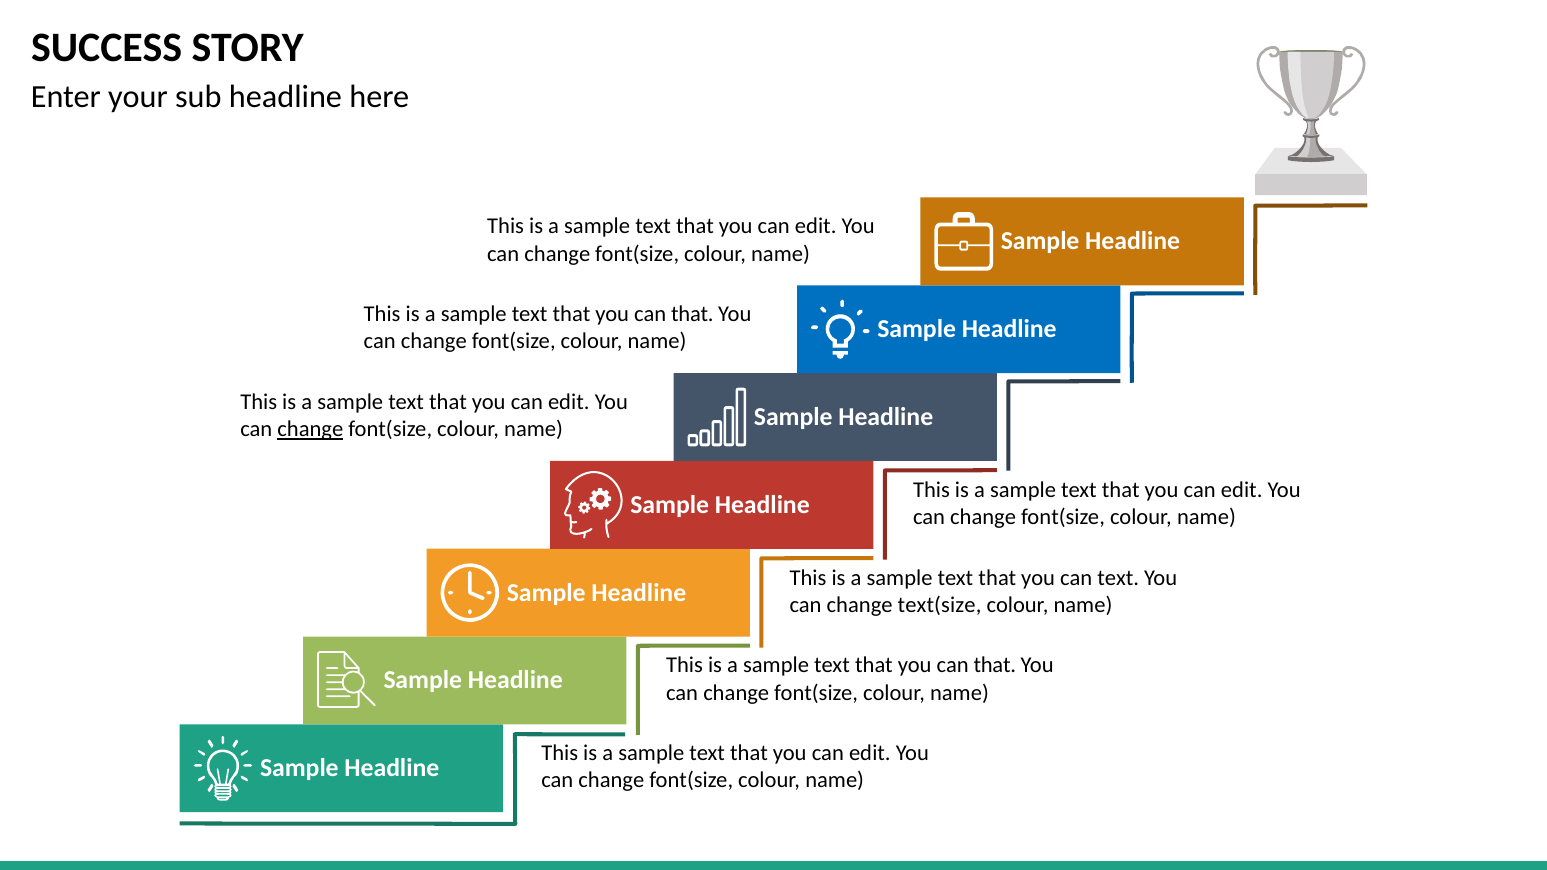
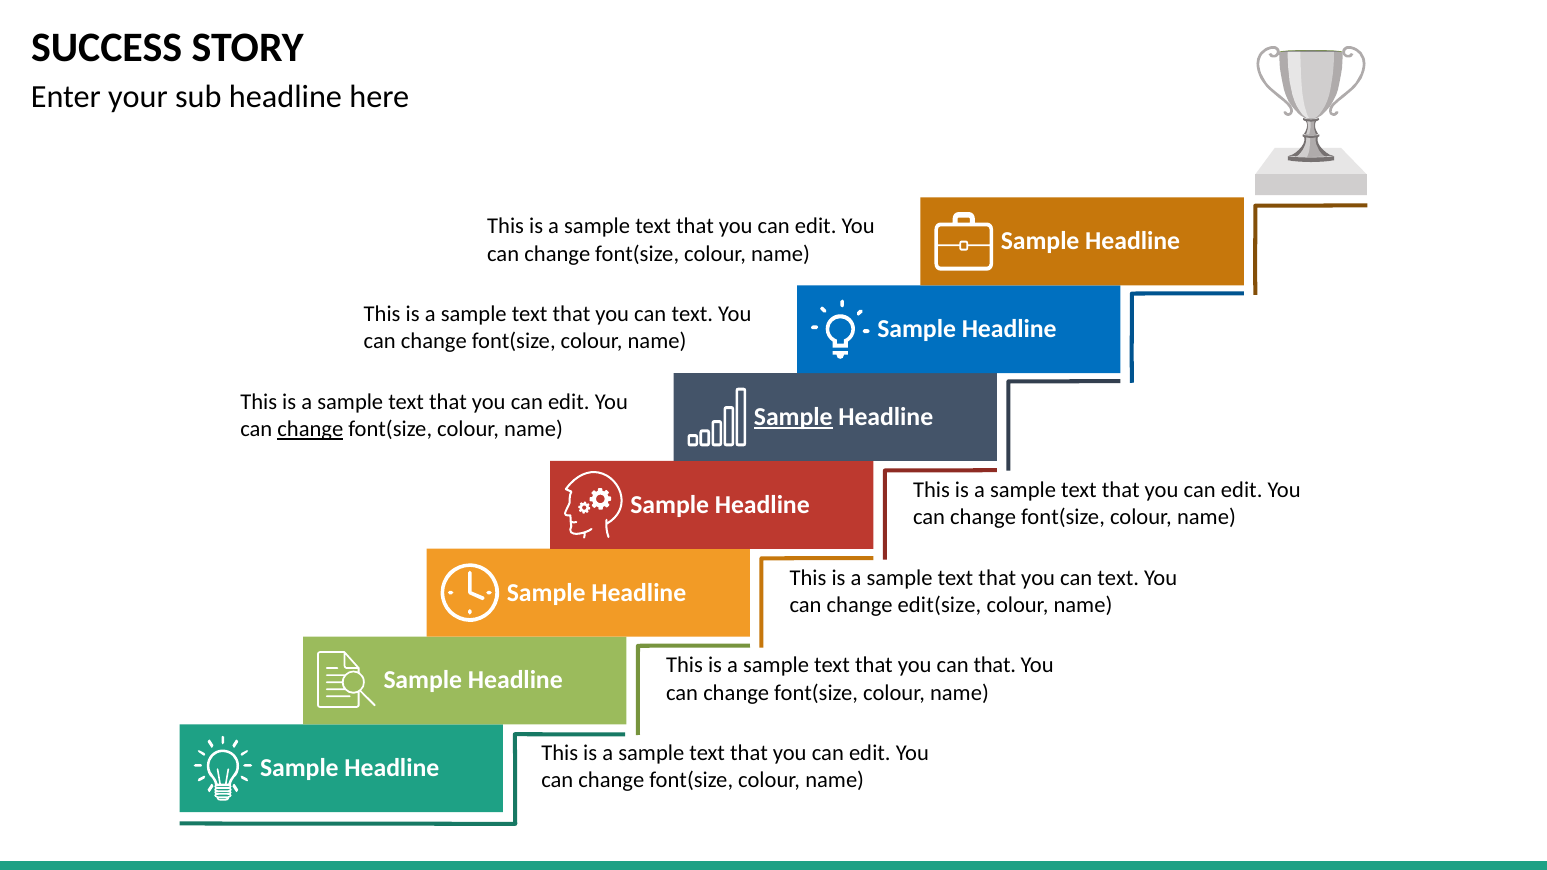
that at (692, 314): that -> text
Sample at (793, 417) underline: none -> present
text(size: text(size -> edit(size
